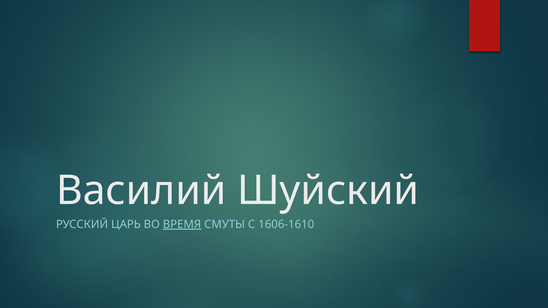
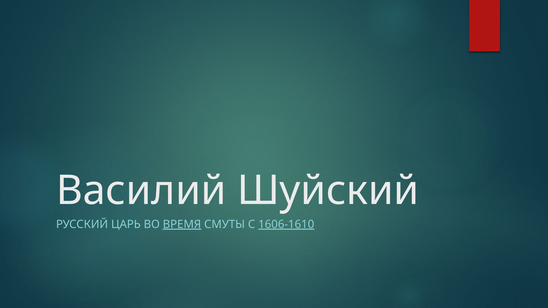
1606-1610 underline: none -> present
